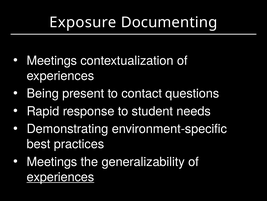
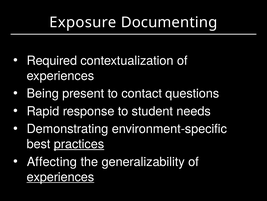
Meetings at (52, 60): Meetings -> Required
practices underline: none -> present
Meetings at (52, 161): Meetings -> Affecting
